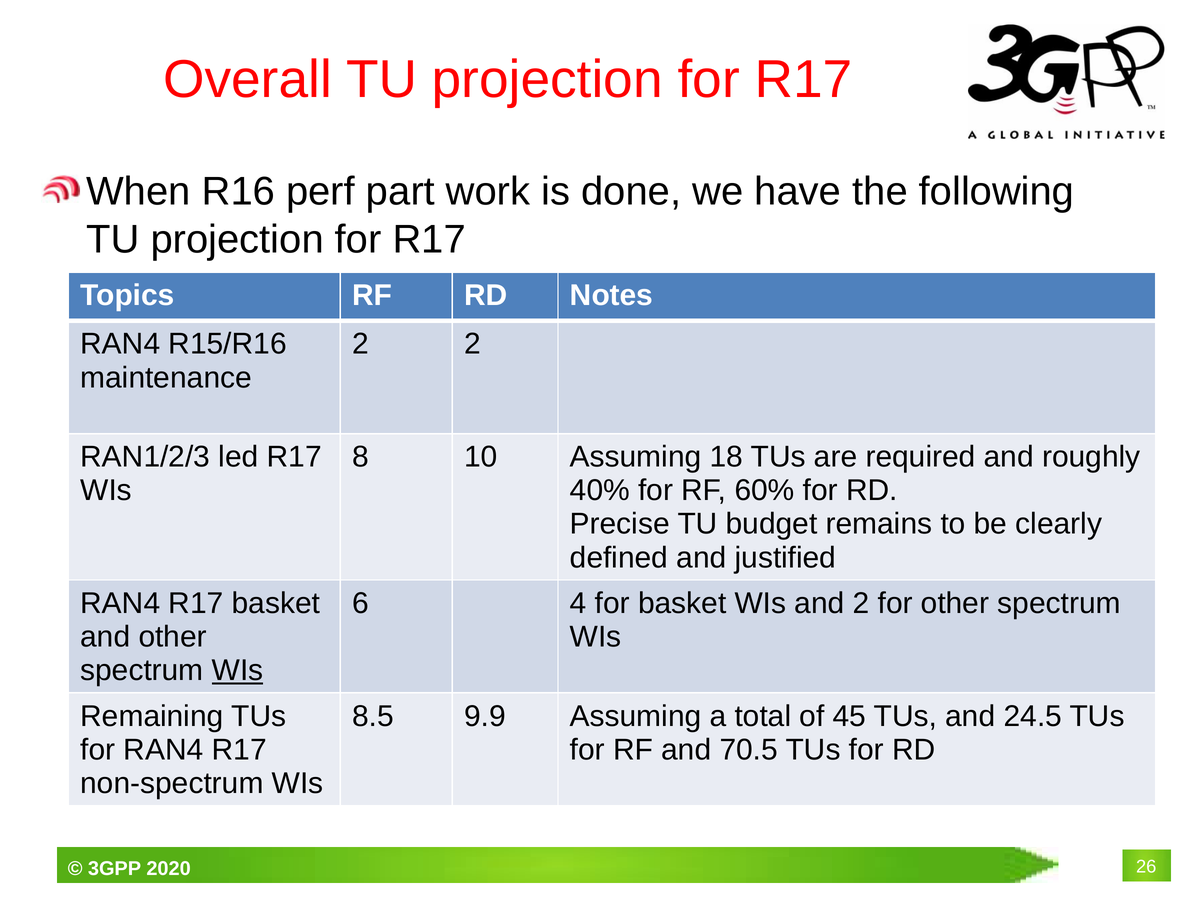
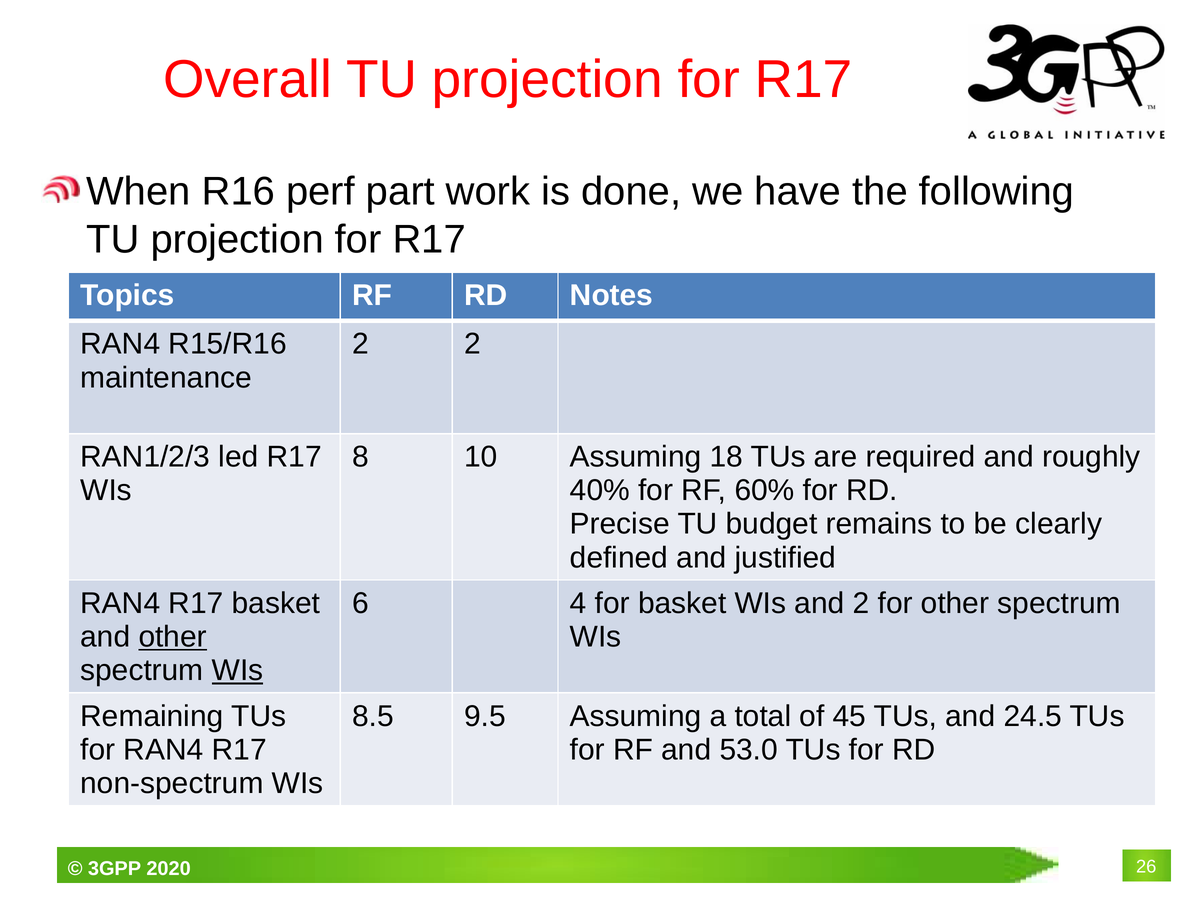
other at (173, 636) underline: none -> present
9.9: 9.9 -> 9.5
70.5: 70.5 -> 53.0
